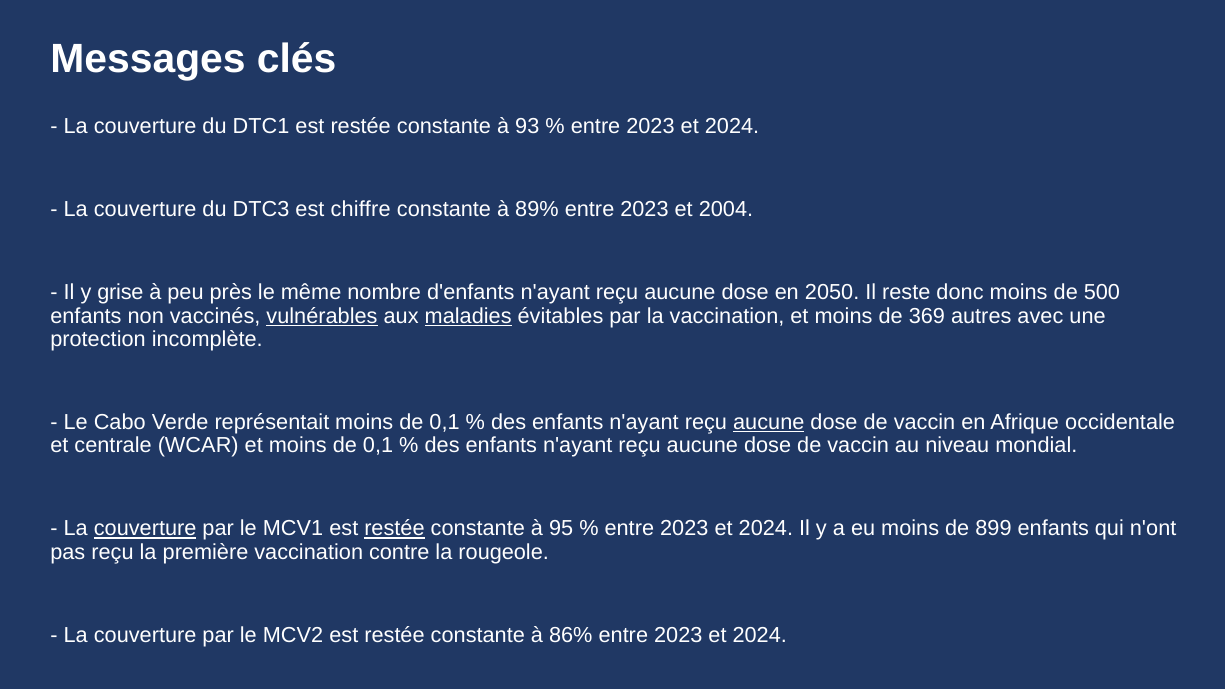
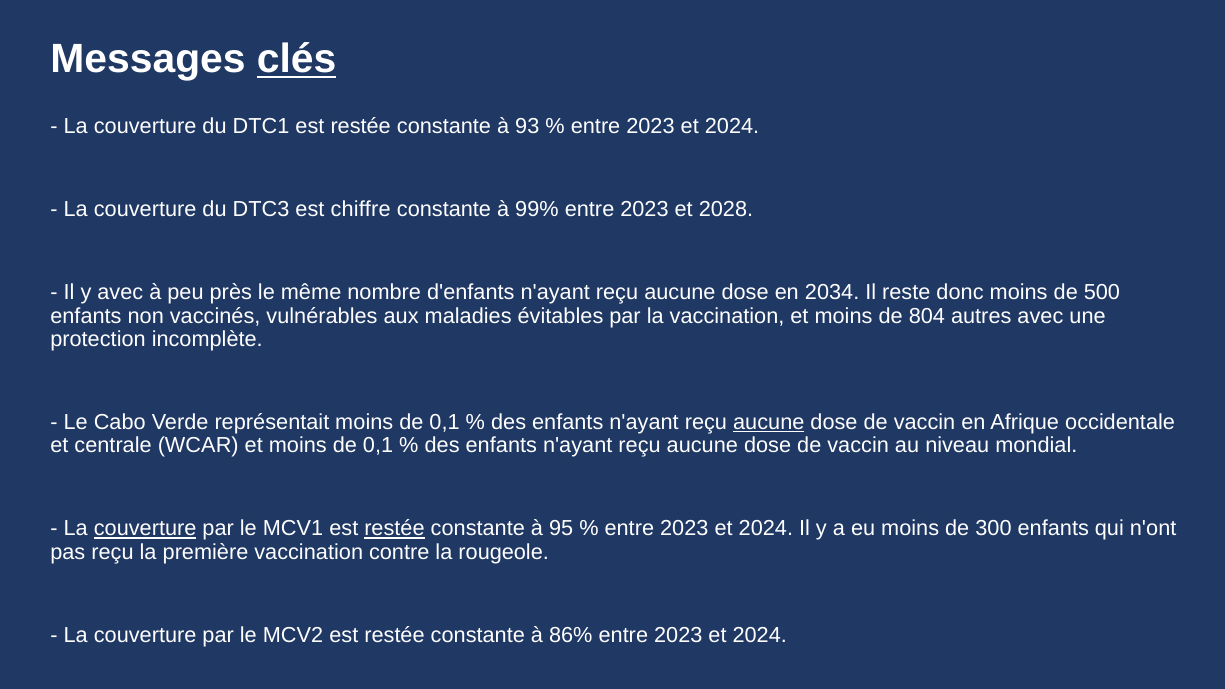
clés underline: none -> present
89% at (537, 209): 89% -> 99%
2004: 2004 -> 2028
y grise: grise -> avec
2050: 2050 -> 2034
vulnérables underline: present -> none
maladies underline: present -> none
369: 369 -> 804
899: 899 -> 300
